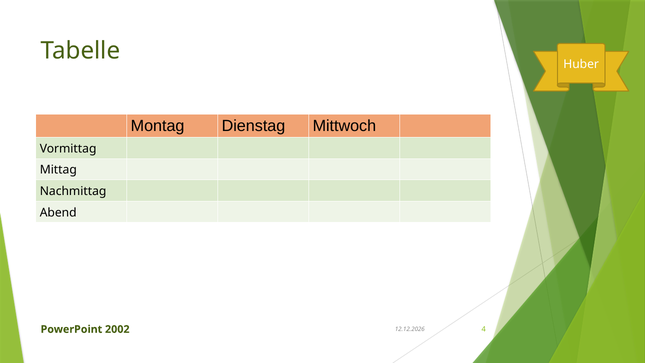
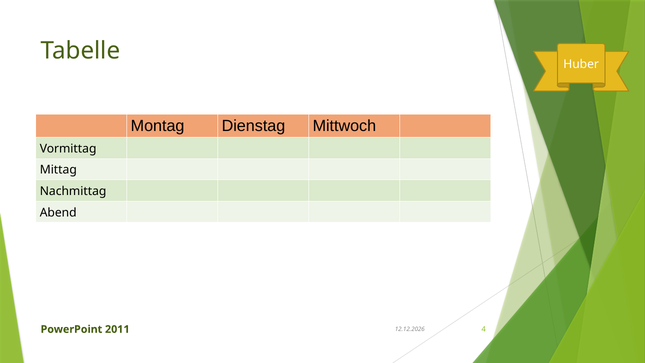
2002: 2002 -> 2011
